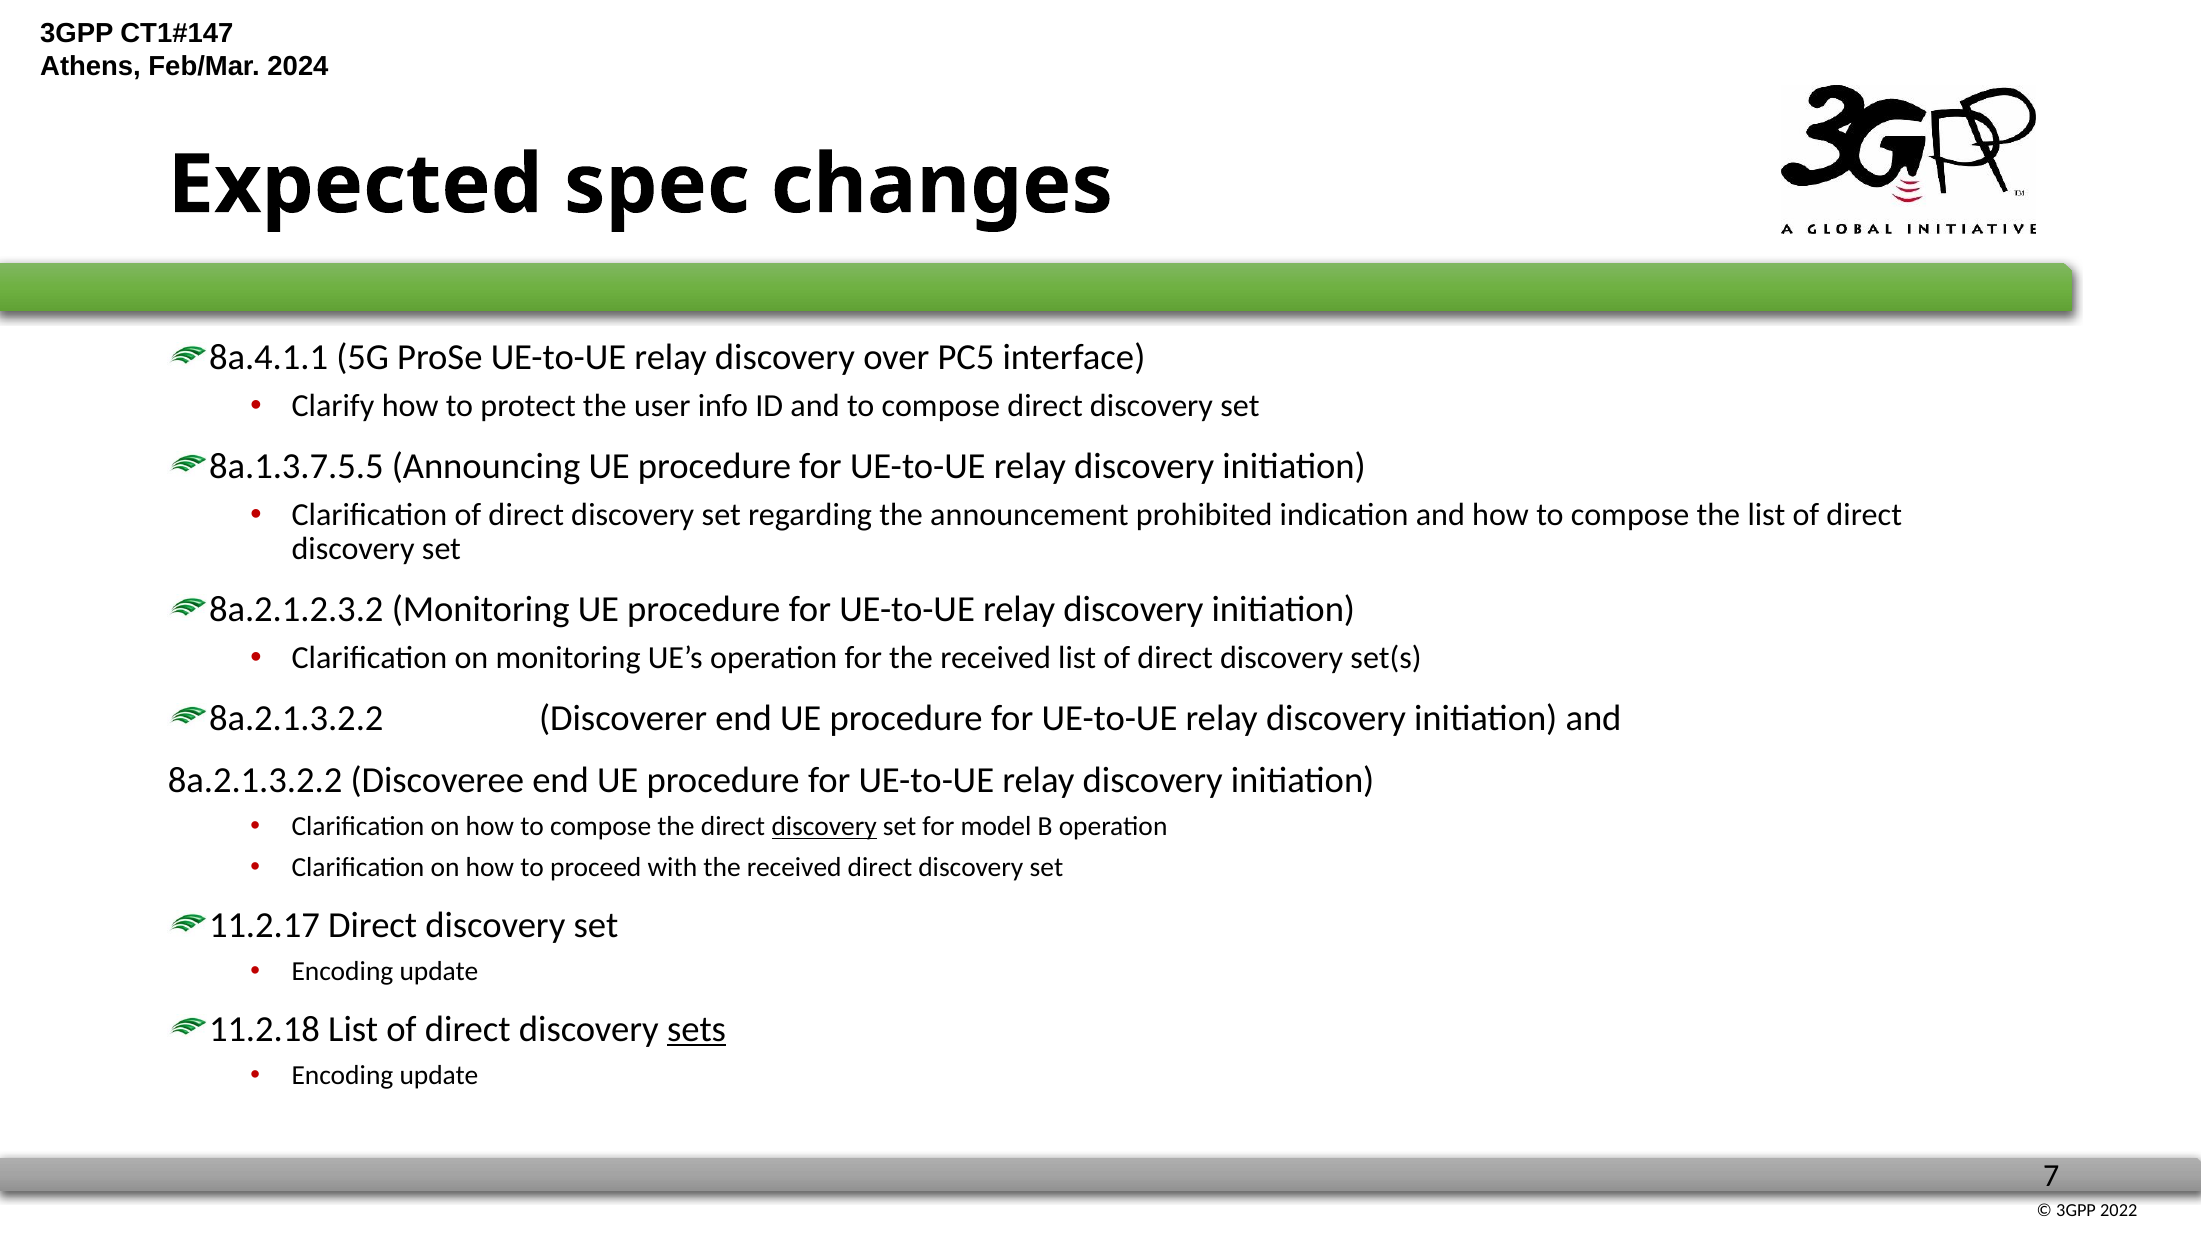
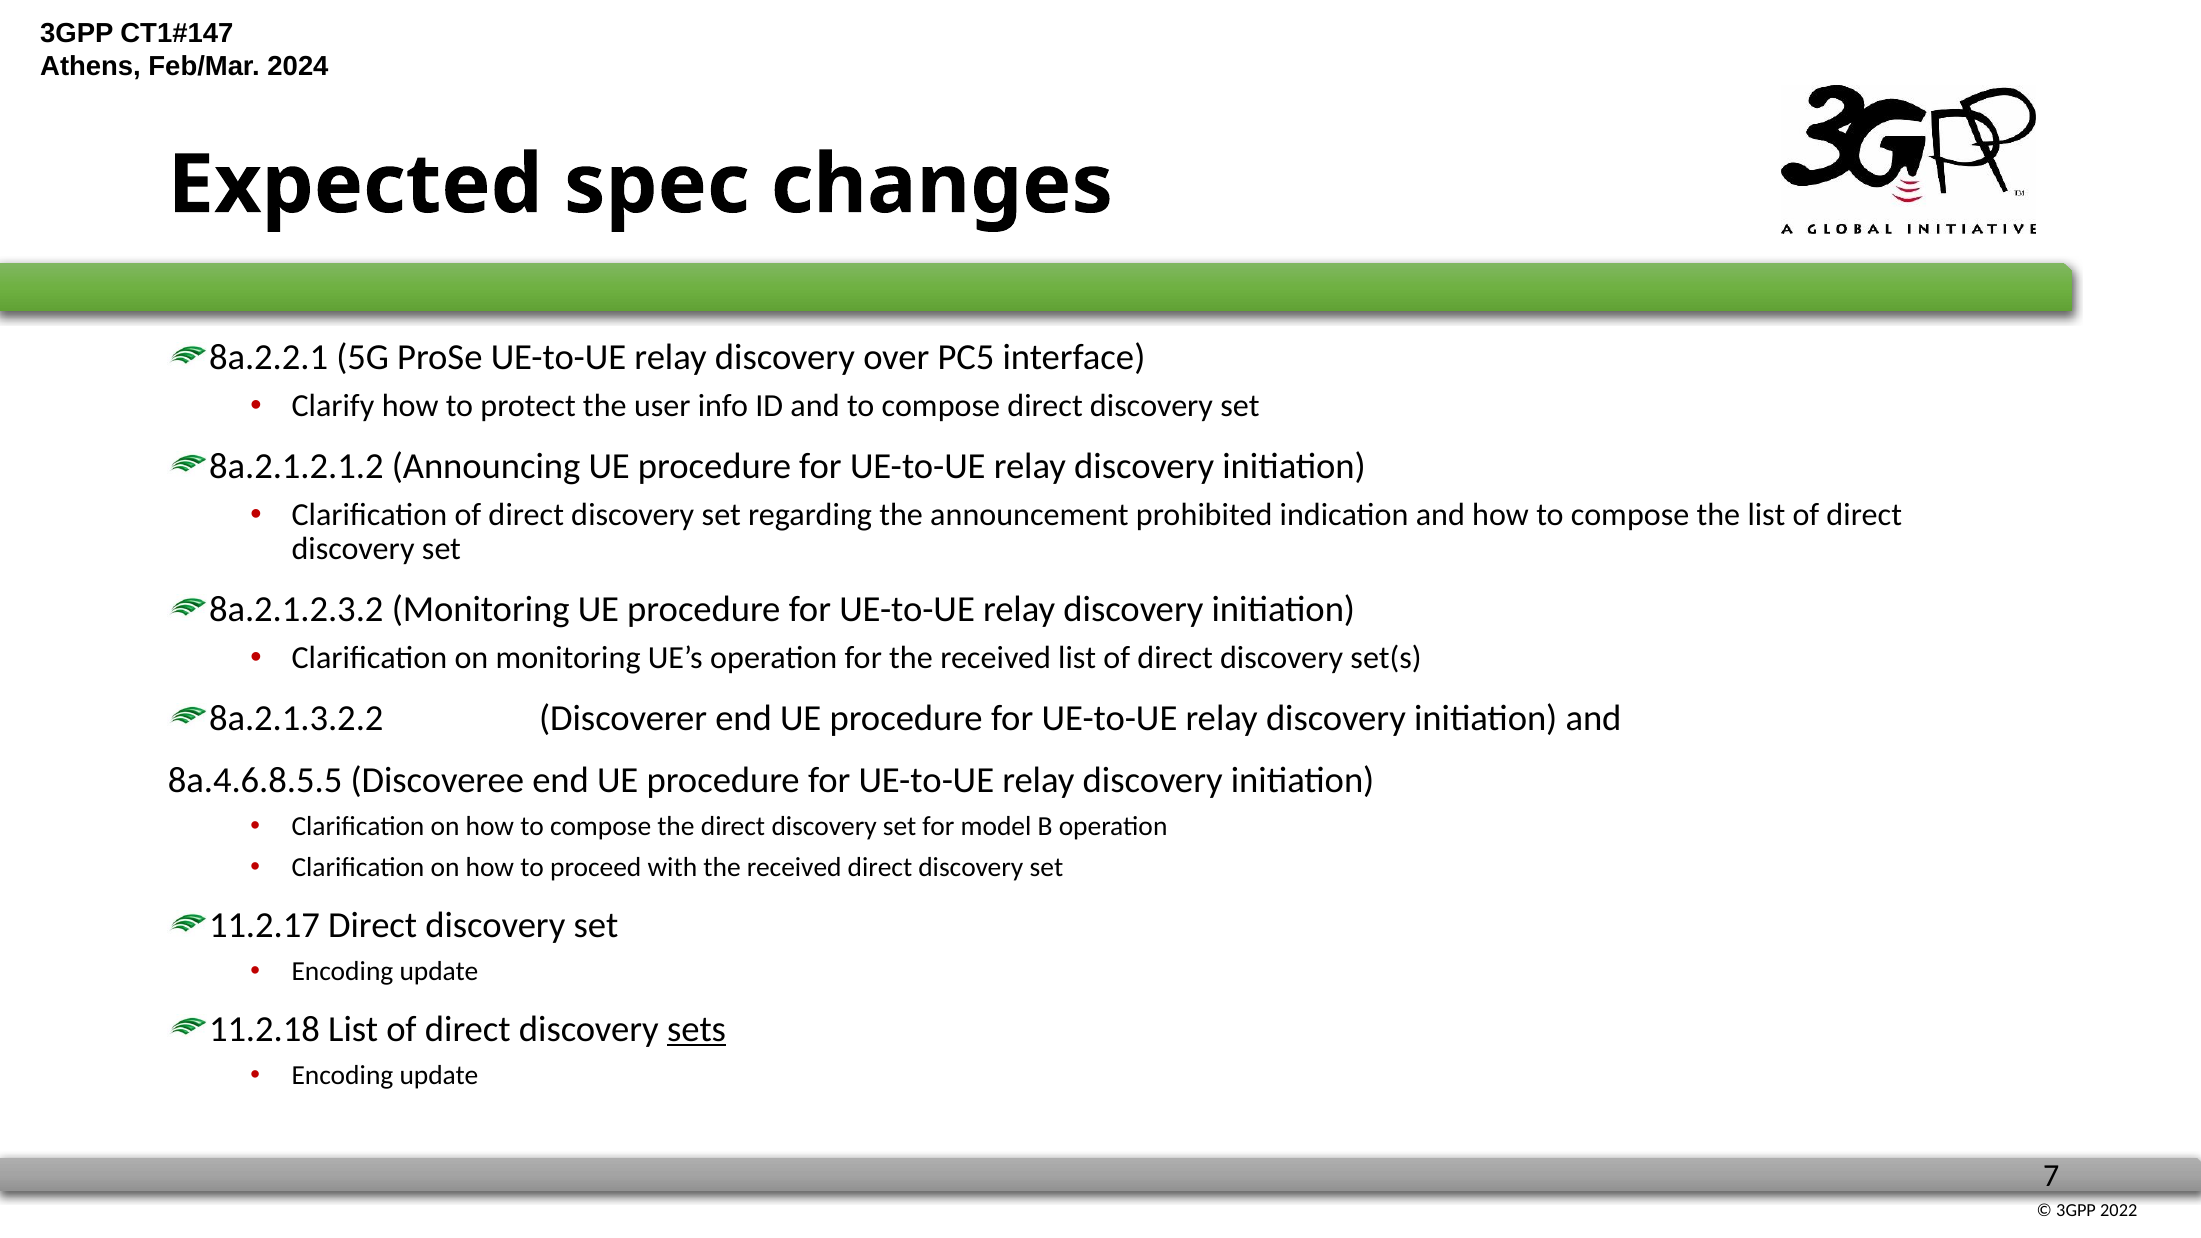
8a.4.1.1: 8a.4.1.1 -> 8a.2.2.1
8a.1.3.7.5.5: 8a.1.3.7.5.5 -> 8a.2.1.2.1.2
8a.2.1.3.2.2 at (255, 781): 8a.2.1.3.2.2 -> 8a.4.6.8.5.5
discovery at (824, 827) underline: present -> none
